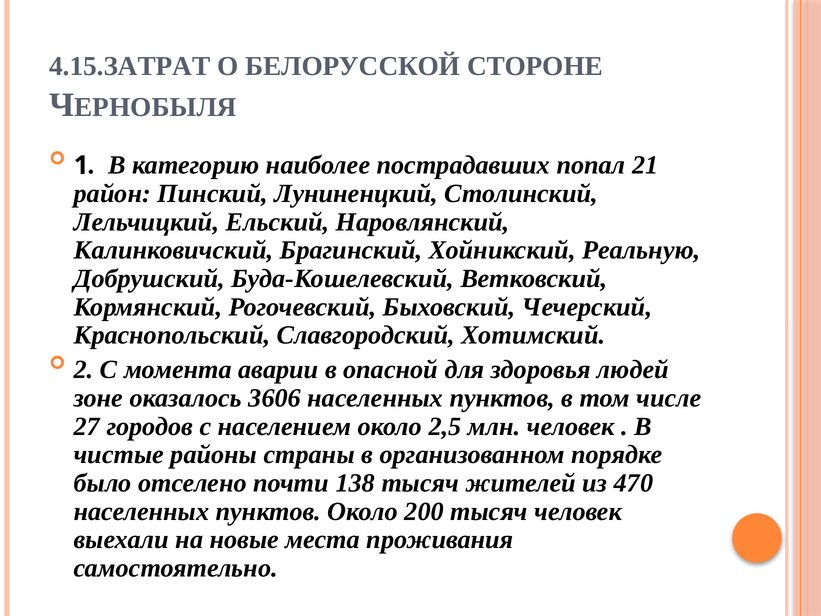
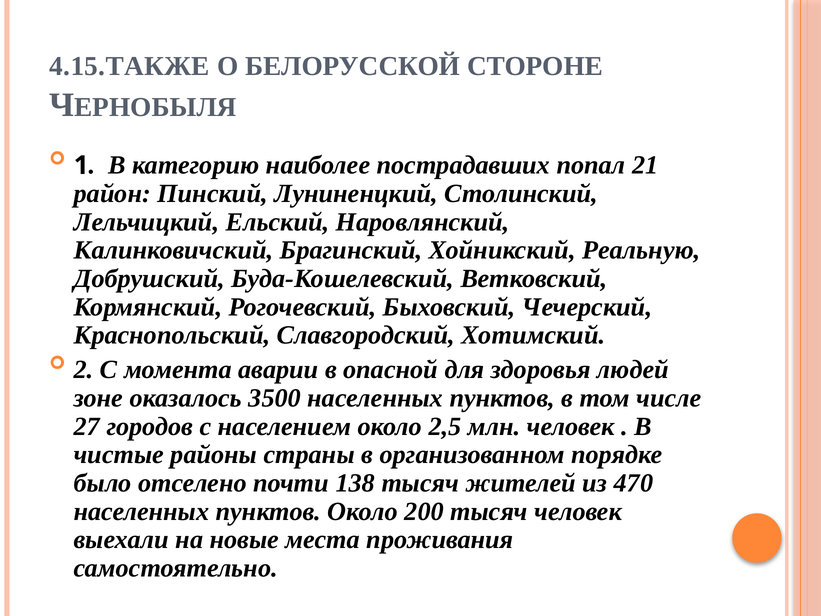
4.15.ЗАТРАТ: 4.15.ЗАТРАТ -> 4.15.ТАКЖЕ
3606: 3606 -> 3500
